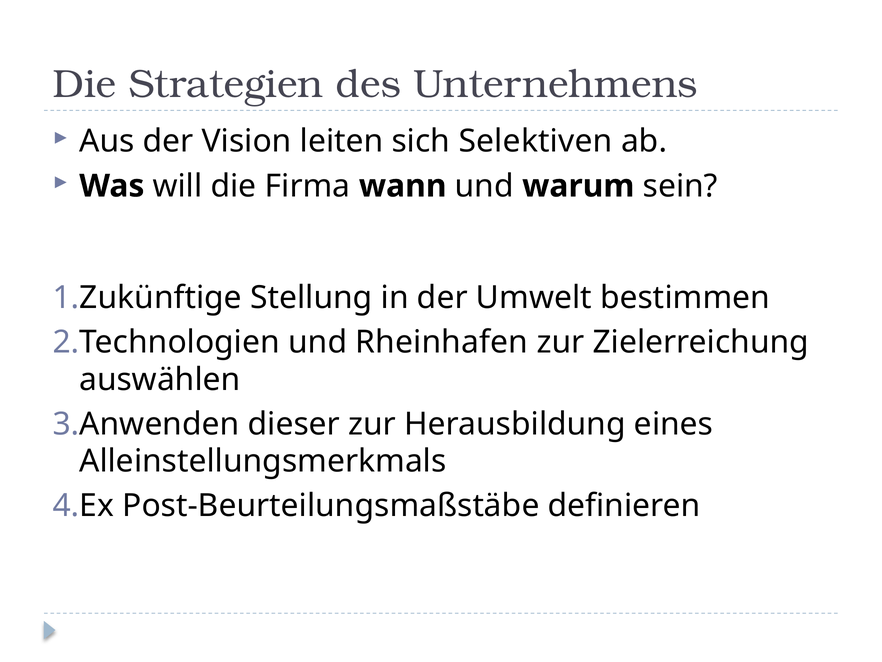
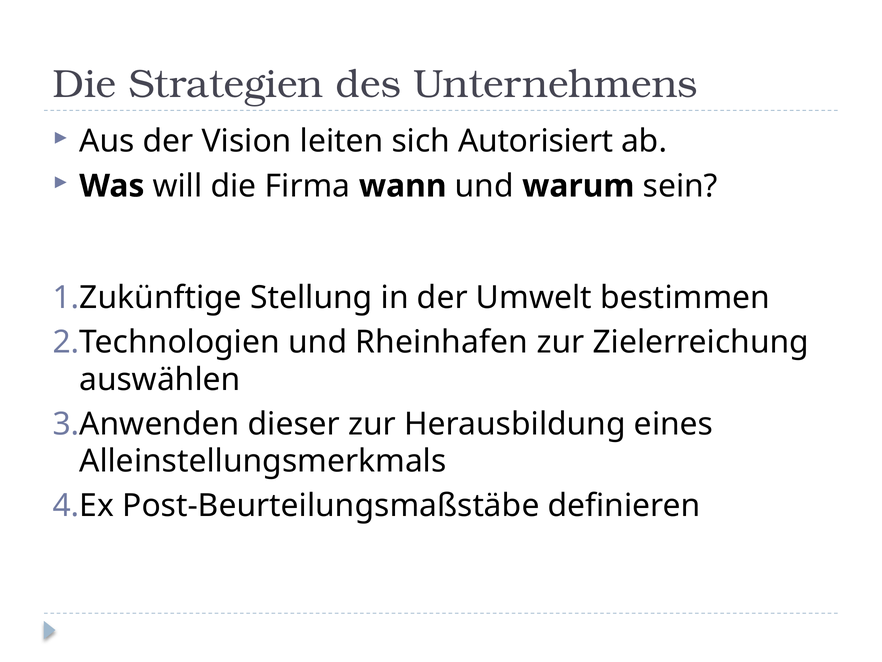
Selektiven: Selektiven -> Autorisiert
